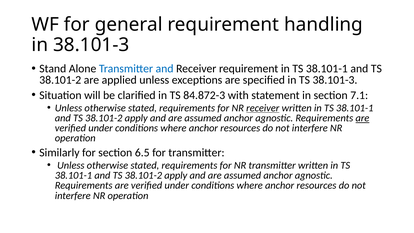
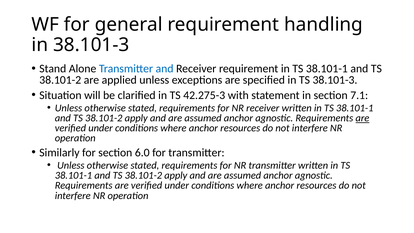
84.872-3: 84.872-3 -> 42.275-3
receiver at (263, 108) underline: present -> none
6.5: 6.5 -> 6.0
